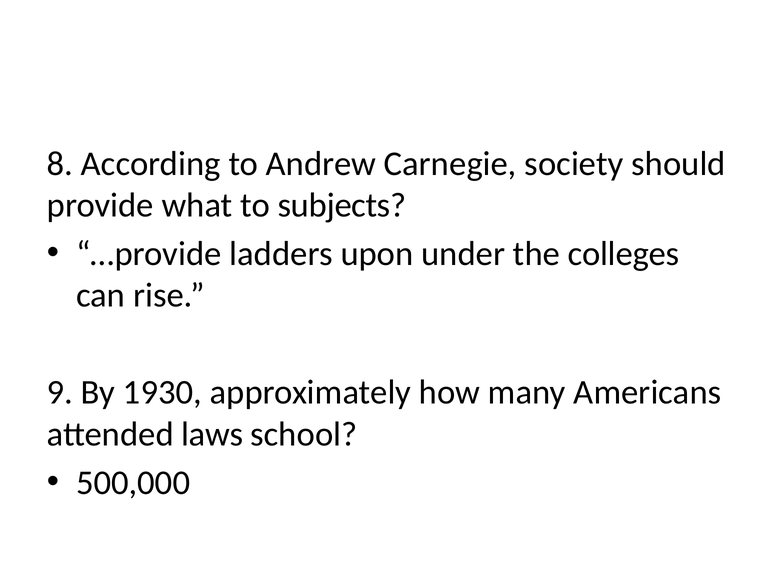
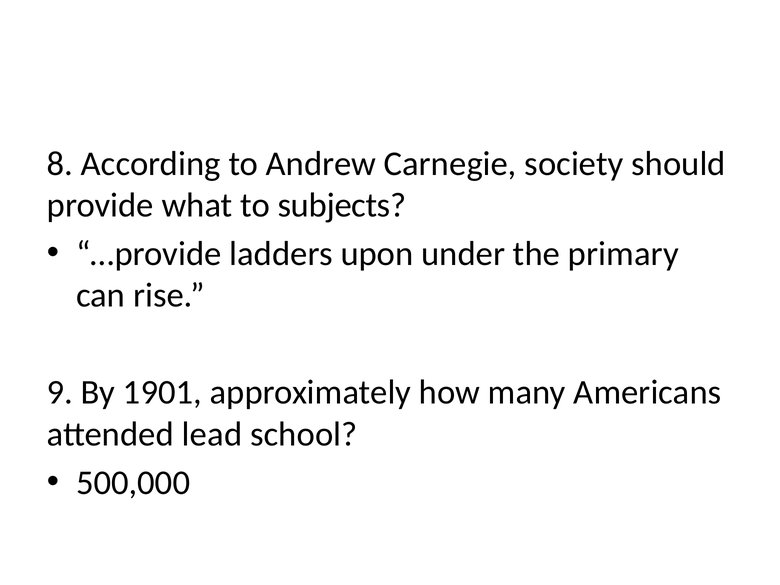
colleges: colleges -> primary
1930: 1930 -> 1901
laws: laws -> lead
